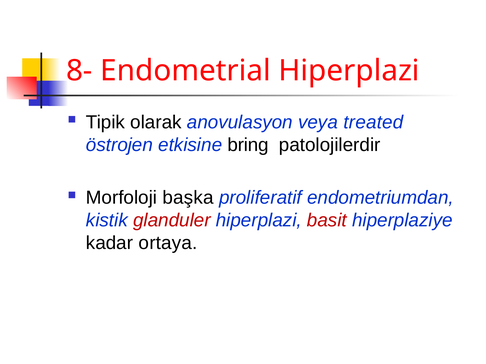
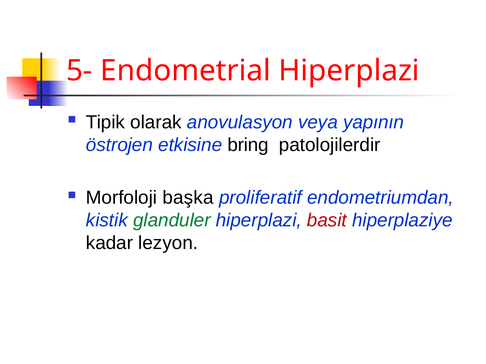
8-: 8- -> 5-
treated: treated -> yapının
glanduler colour: red -> green
ortaya: ortaya -> lezyon
